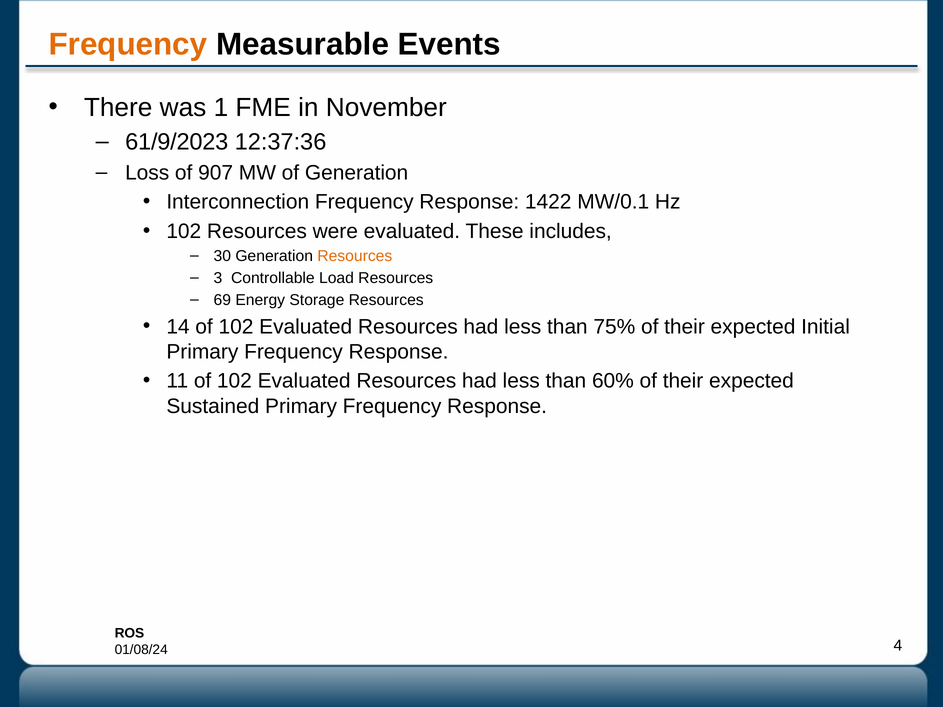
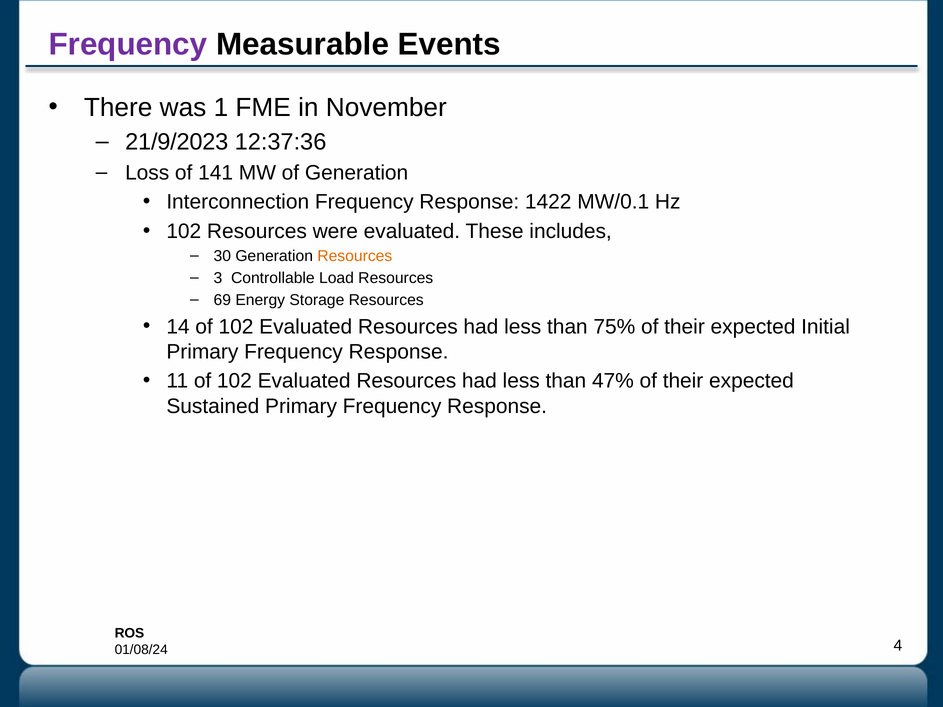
Frequency at (128, 44) colour: orange -> purple
61/9/2023: 61/9/2023 -> 21/9/2023
907: 907 -> 141
60%: 60% -> 47%
